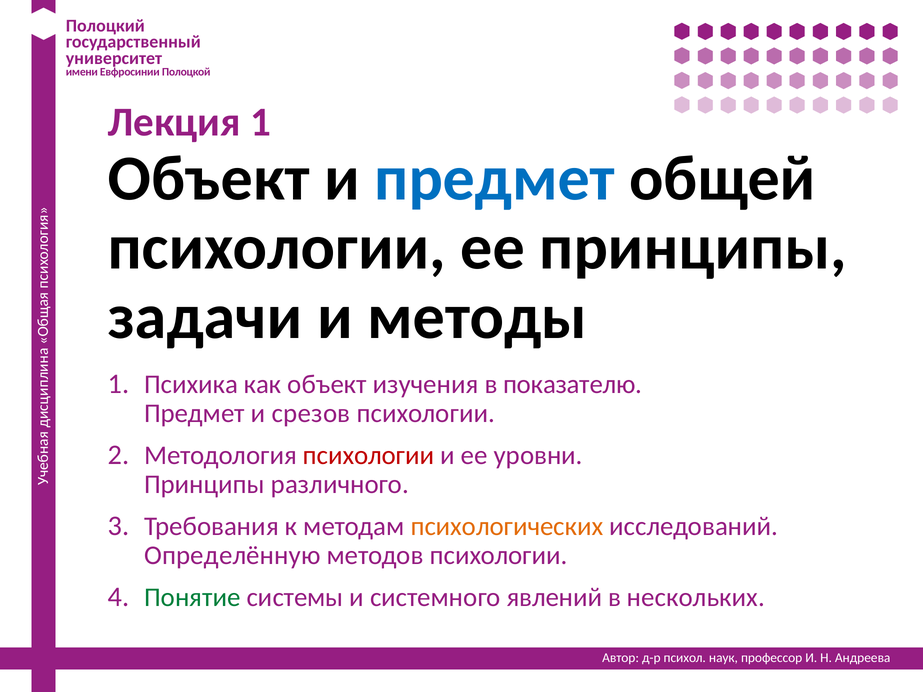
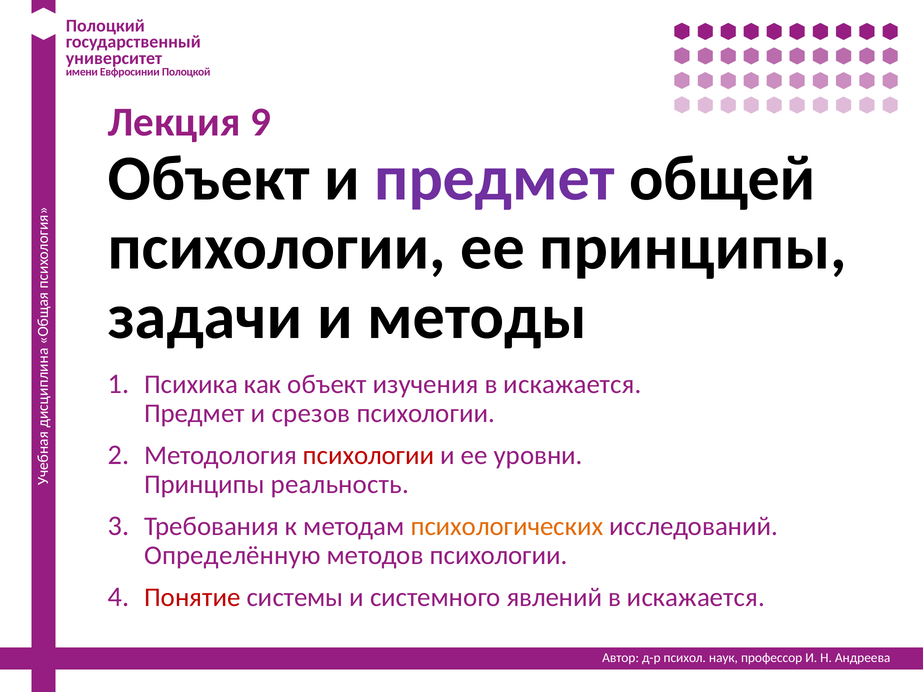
Лекция 1: 1 -> 9
предмет at (495, 179) colour: blue -> purple
изучения в показателю: показателю -> искажается
различного: различного -> реальность
Понятие colour: green -> red
нескольких at (696, 597): нескольких -> искажается
